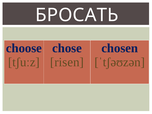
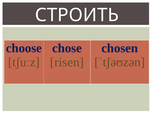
БРОСАТЬ: БРОСАТЬ -> СТРОИТЬ
